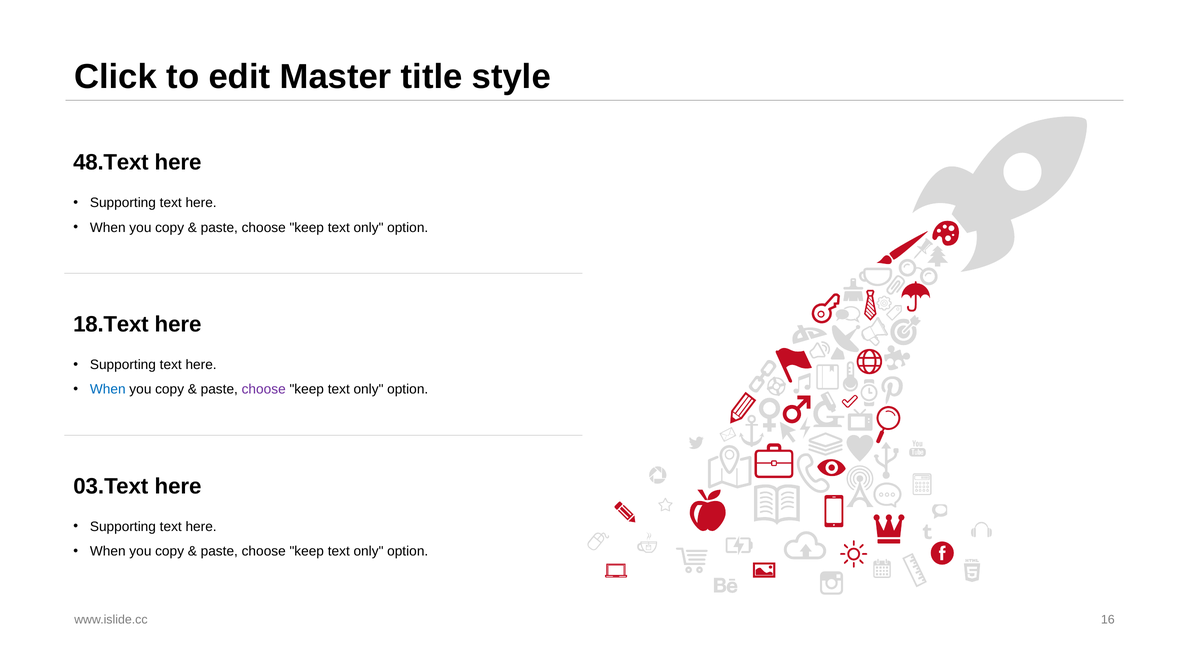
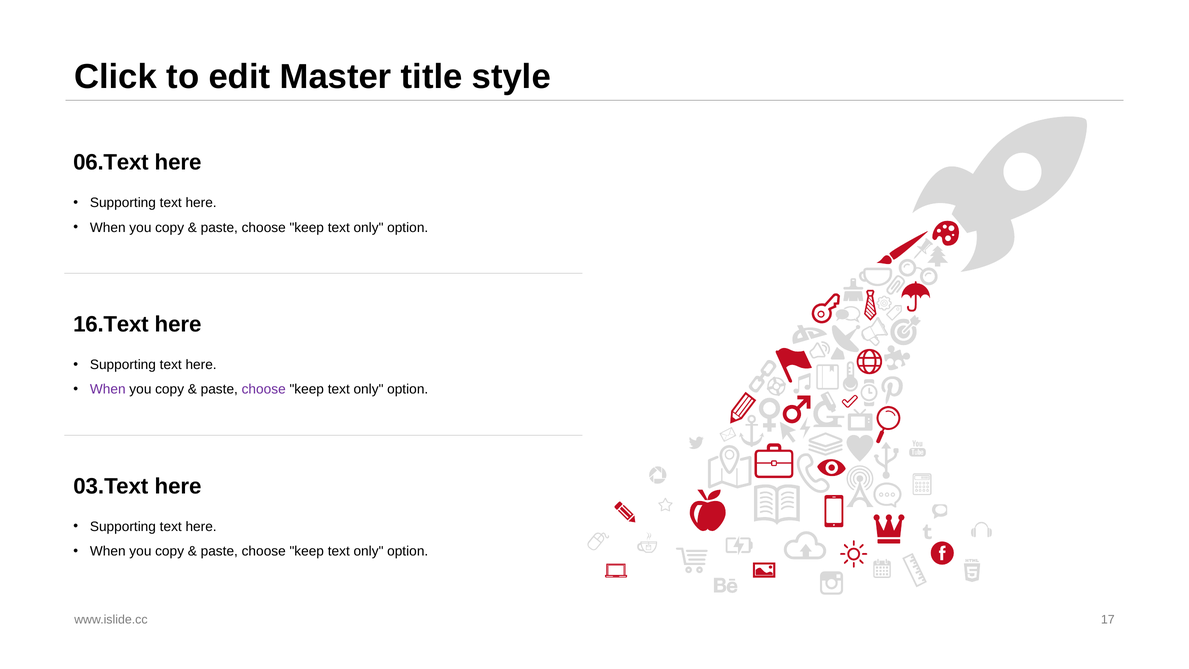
48.Text: 48.Text -> 06.Text
18.Text: 18.Text -> 16.Text
When at (108, 389) colour: blue -> purple
16: 16 -> 17
